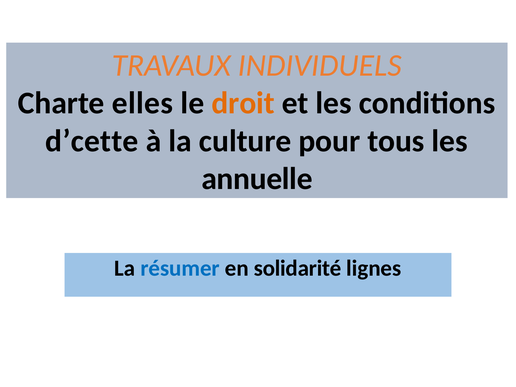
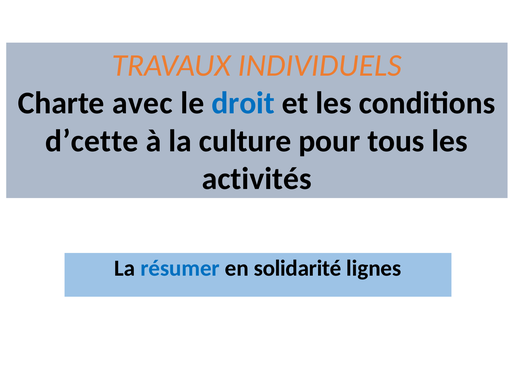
elles: elles -> avec
droit colour: orange -> blue
annuelle: annuelle -> activités
